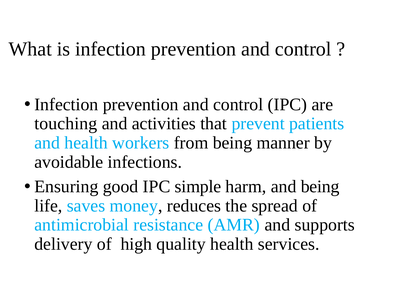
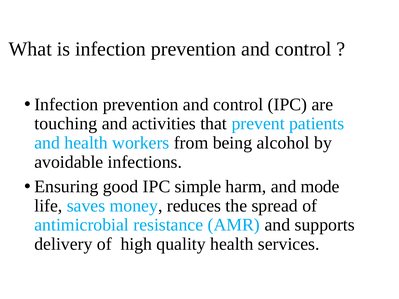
manner: manner -> alcohol
and being: being -> mode
